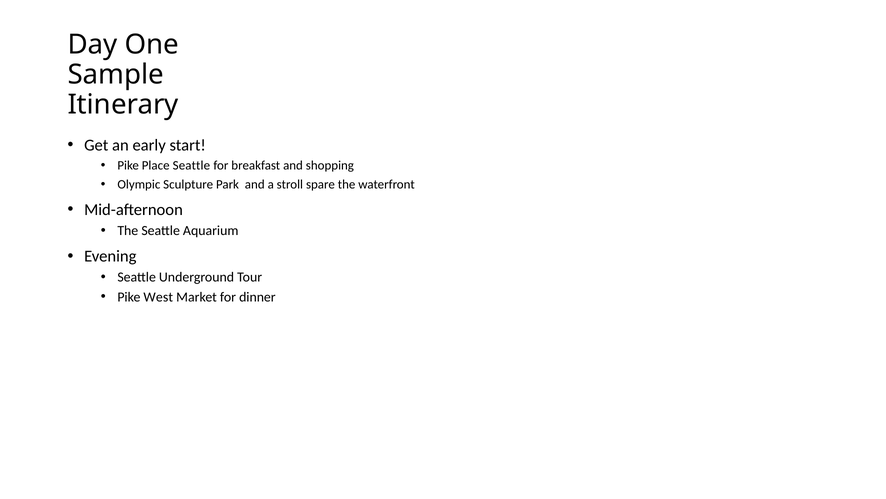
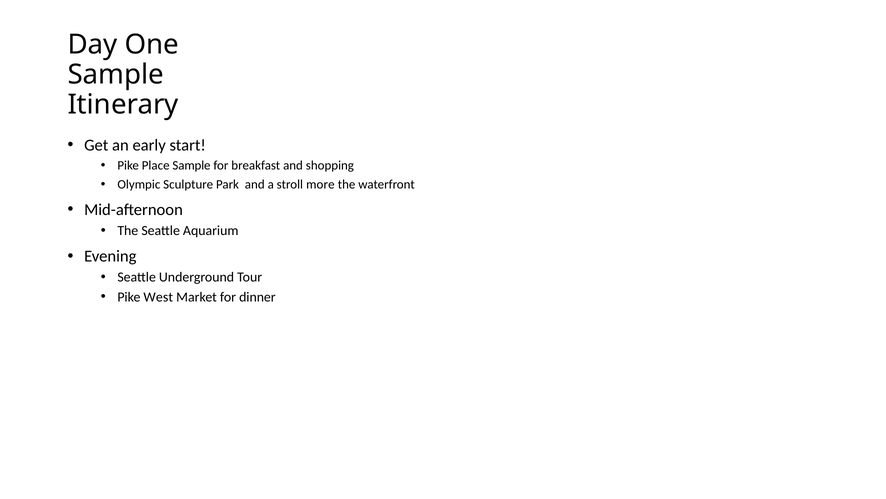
Place Seattle: Seattle -> Sample
spare: spare -> more
